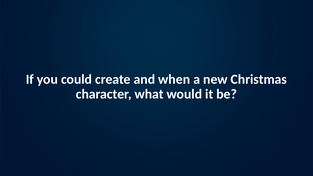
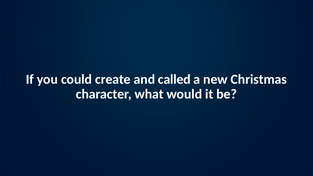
when: when -> called
